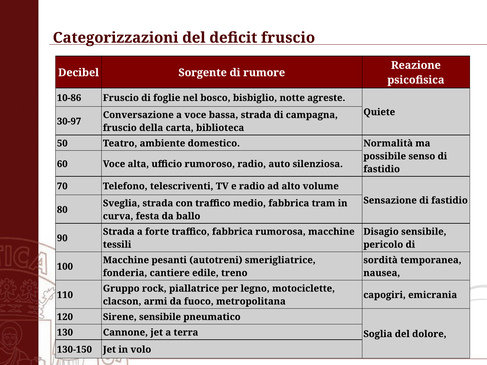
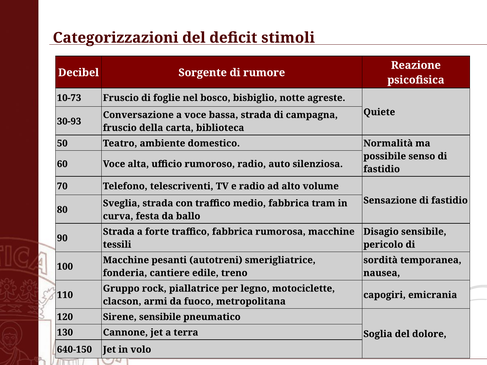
deficit fruscio: fruscio -> stimoli
10-86: 10-86 -> 10-73
30-97: 30-97 -> 30-93
130-150: 130-150 -> 640-150
